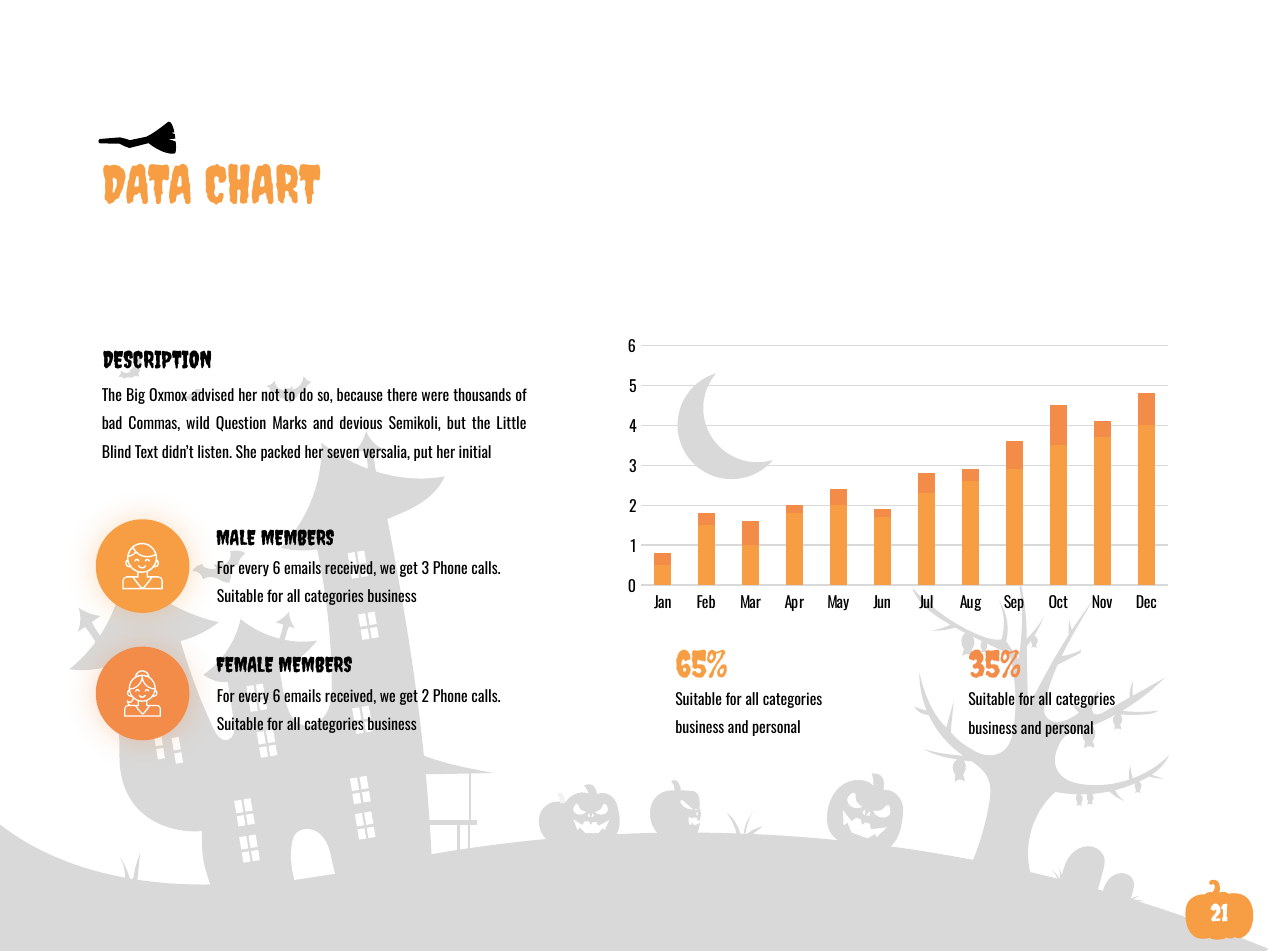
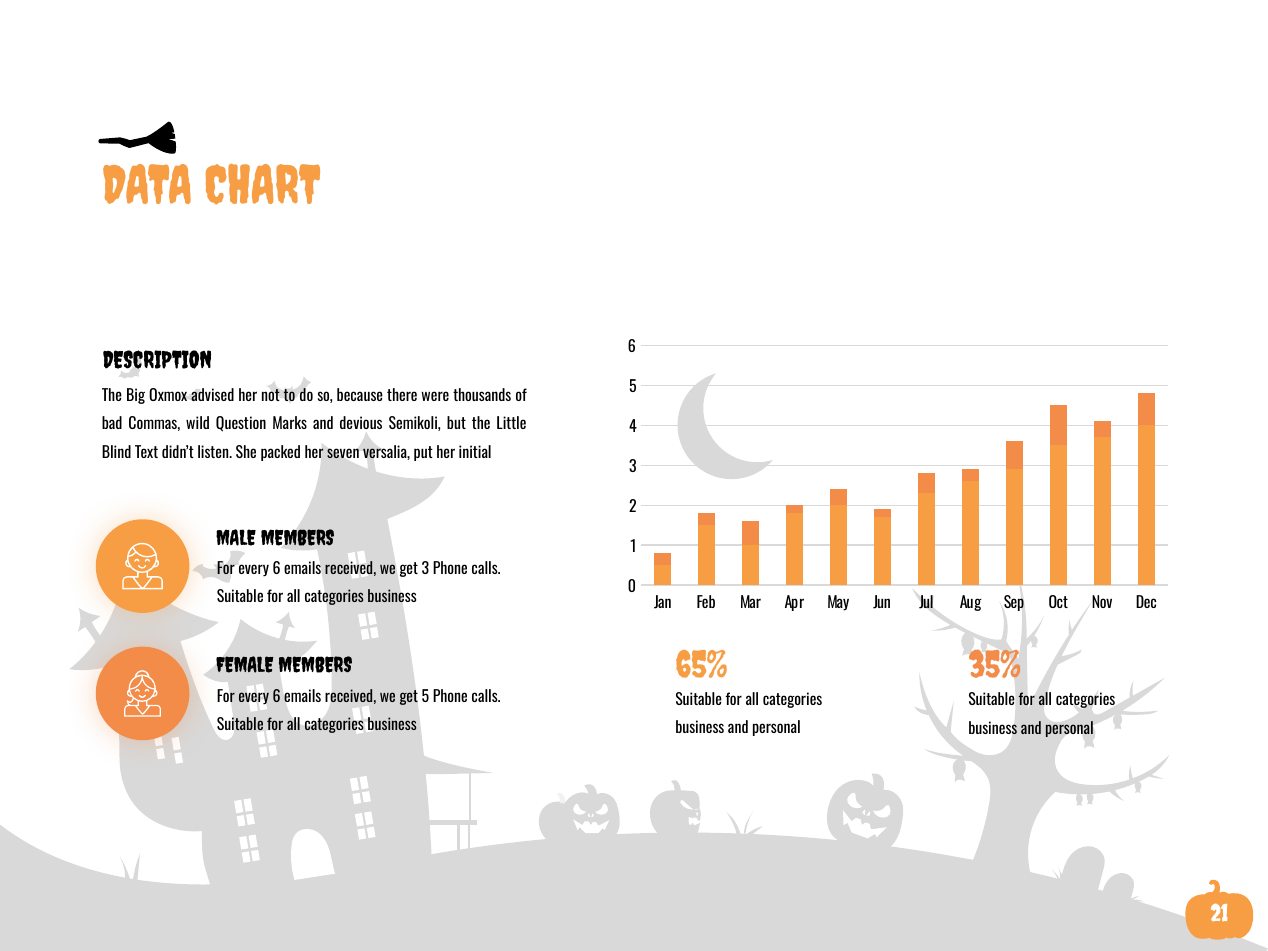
get 2: 2 -> 5
